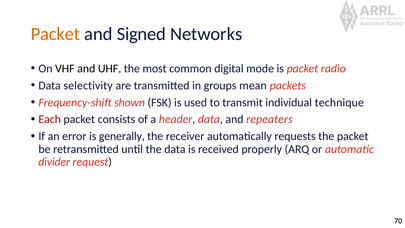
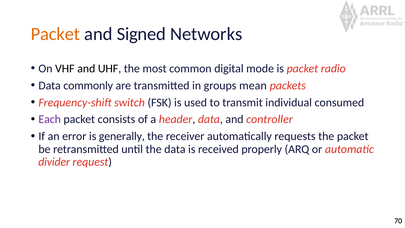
selectivity: selectivity -> commonly
shown: shown -> switch
technique: technique -> consumed
Each colour: red -> purple
repeaters: repeaters -> controller
